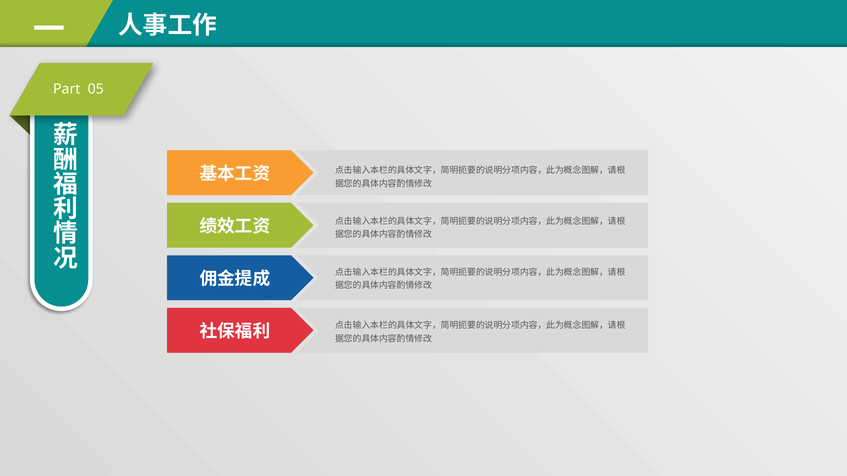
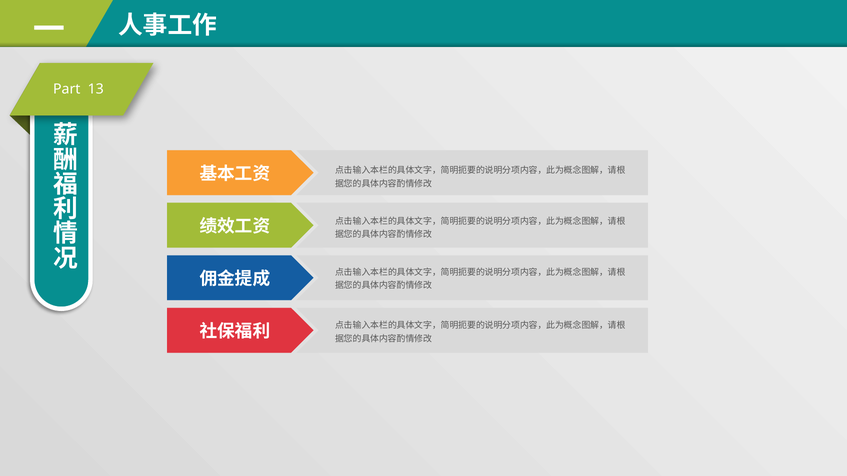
05: 05 -> 13
